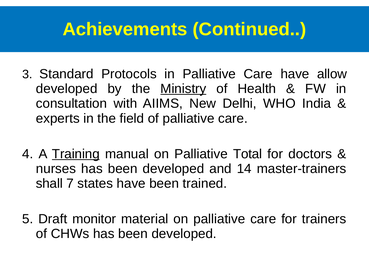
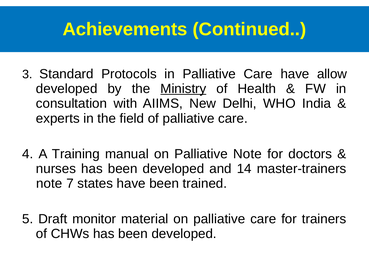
Training underline: present -> none
Palliative Total: Total -> Note
shall at (49, 184): shall -> note
